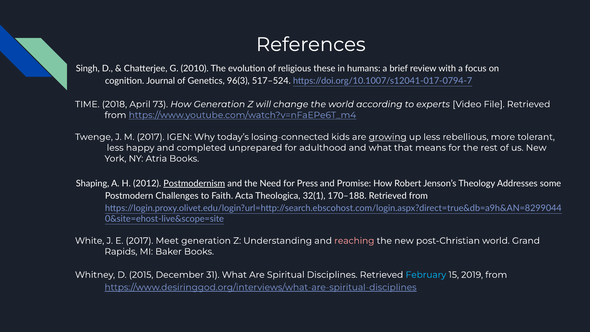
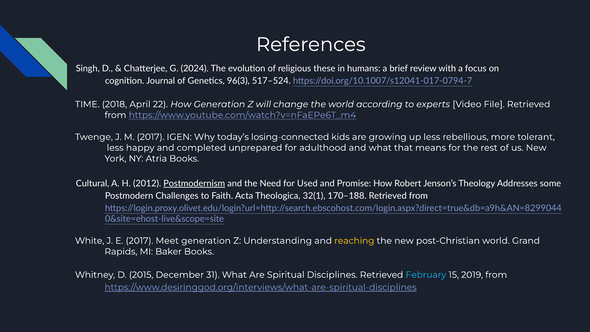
2010: 2010 -> 2024
73: 73 -> 22
growing underline: present -> none
Shaping: Shaping -> Cultural
Press: Press -> Used
reaching colour: pink -> yellow
